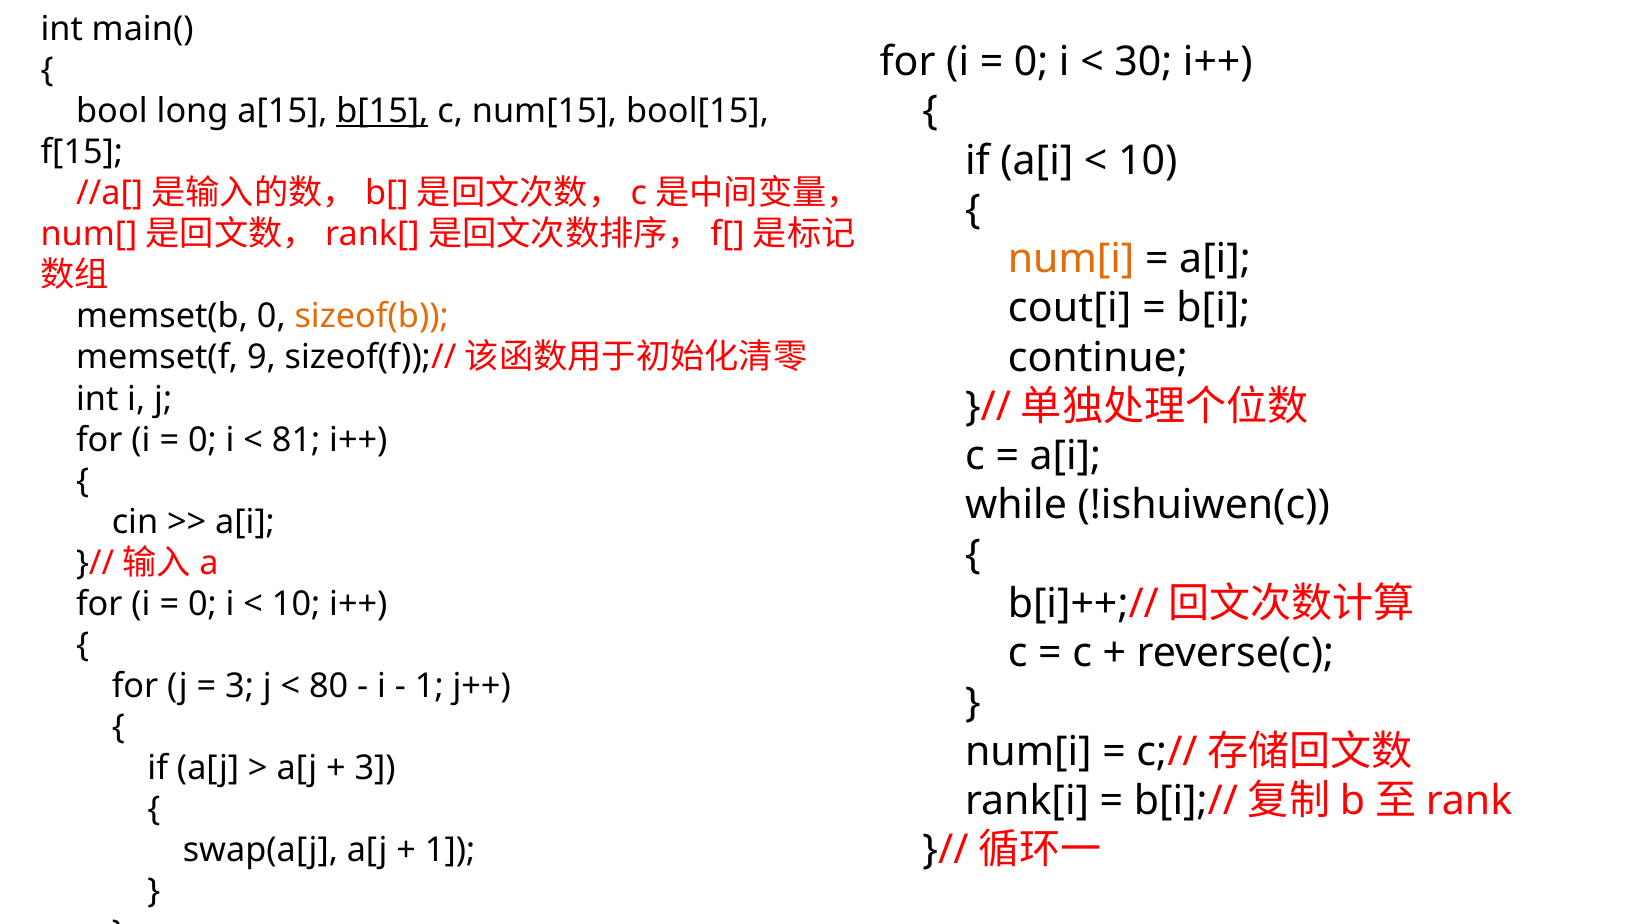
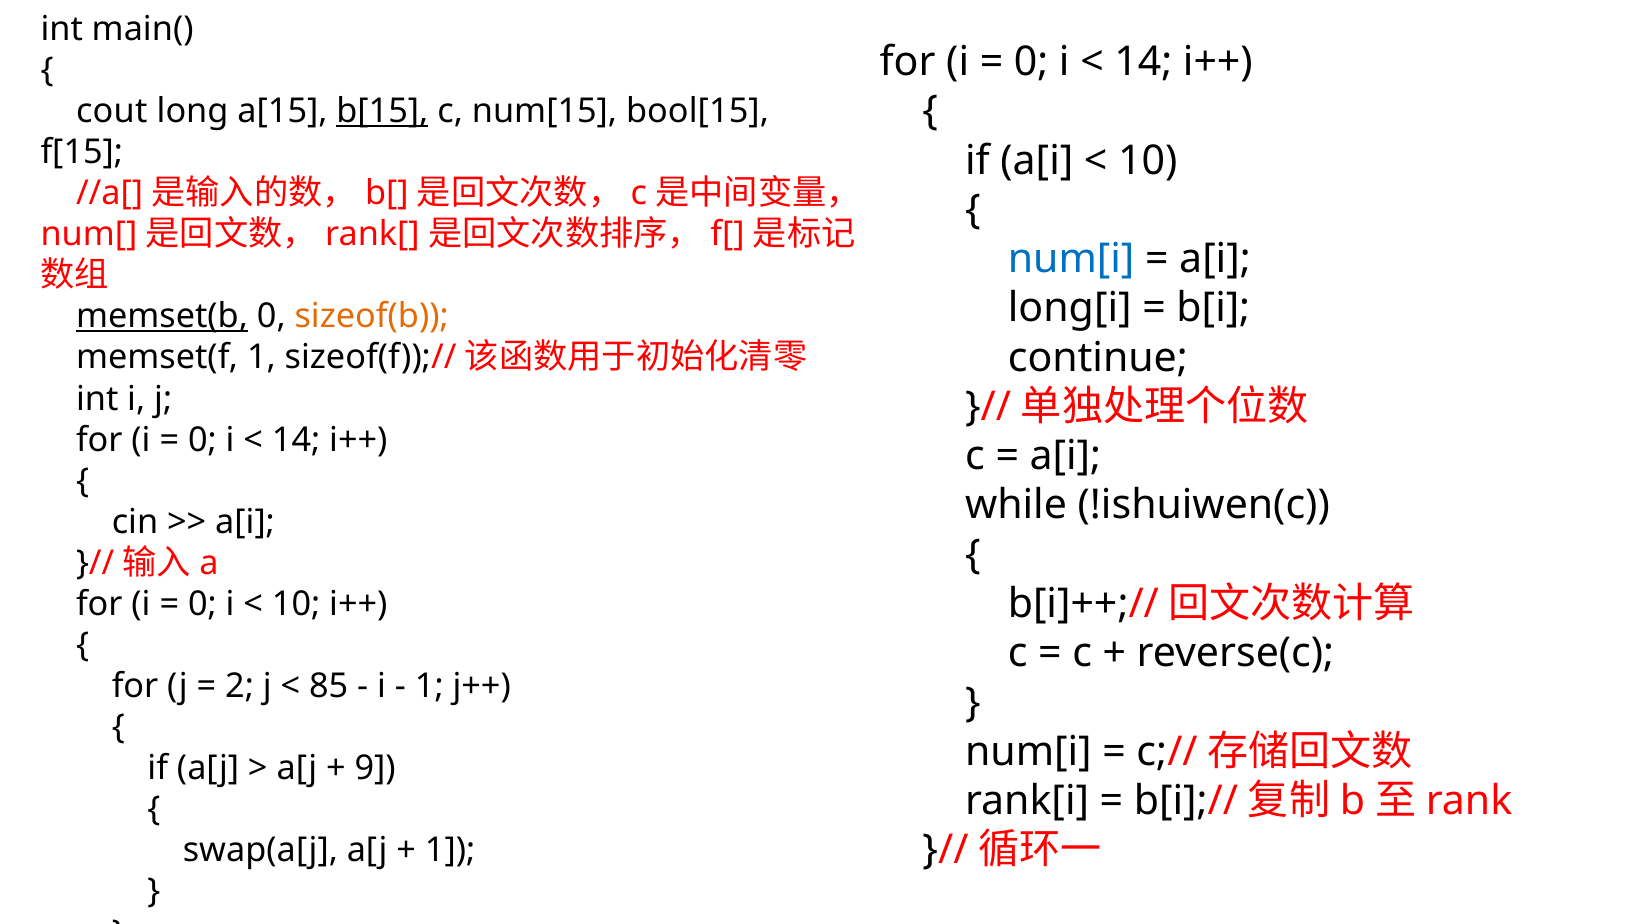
30 at (1143, 62): 30 -> 14
bool: bool -> cout
num[i at (1071, 259) colour: orange -> blue
cout[i: cout[i -> long[i
memset(b underline: none -> present
memset(f 9: 9 -> 1
81 at (296, 440): 81 -> 14
3 at (240, 686): 3 -> 2
80: 80 -> 85
3 at (375, 768): 3 -> 9
